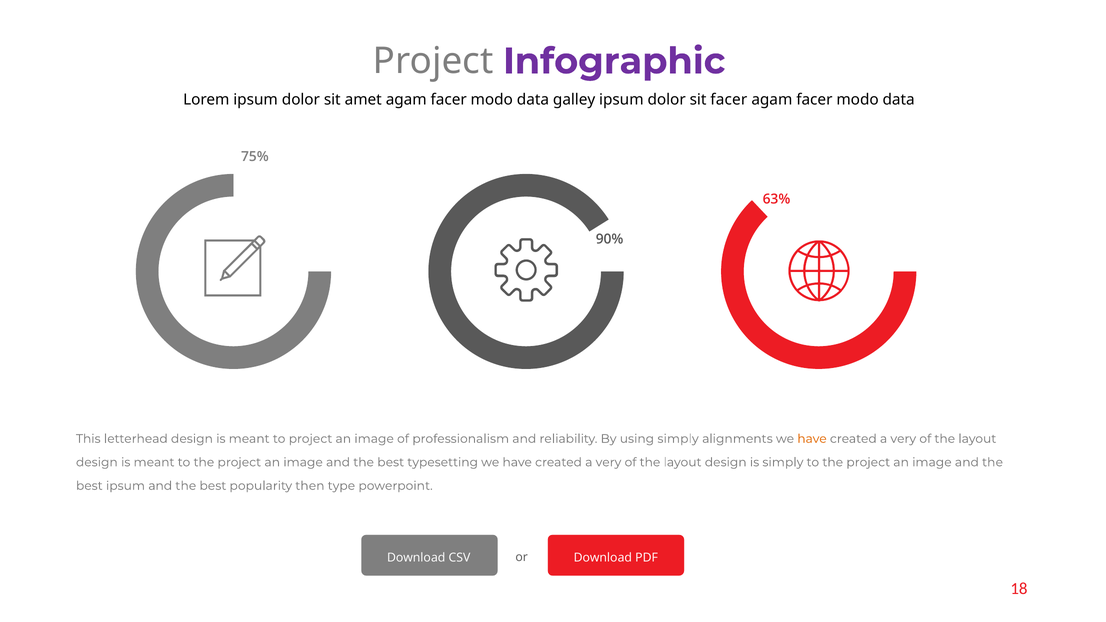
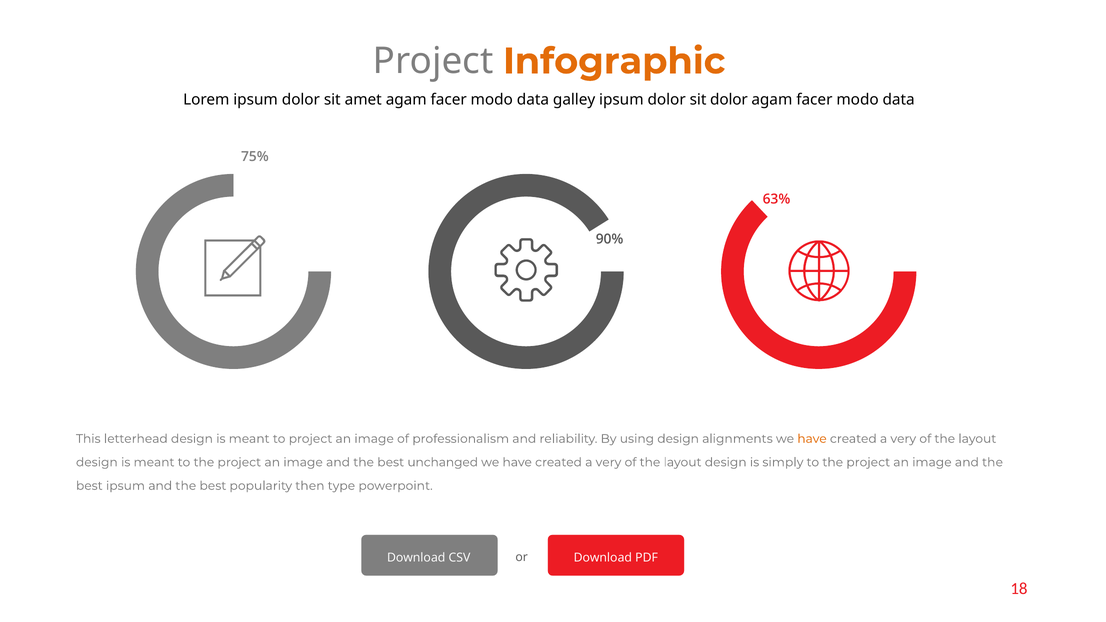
Infographic colour: purple -> orange
sit facer: facer -> dolor
using simply: simply -> design
typesetting: typesetting -> unchanged
